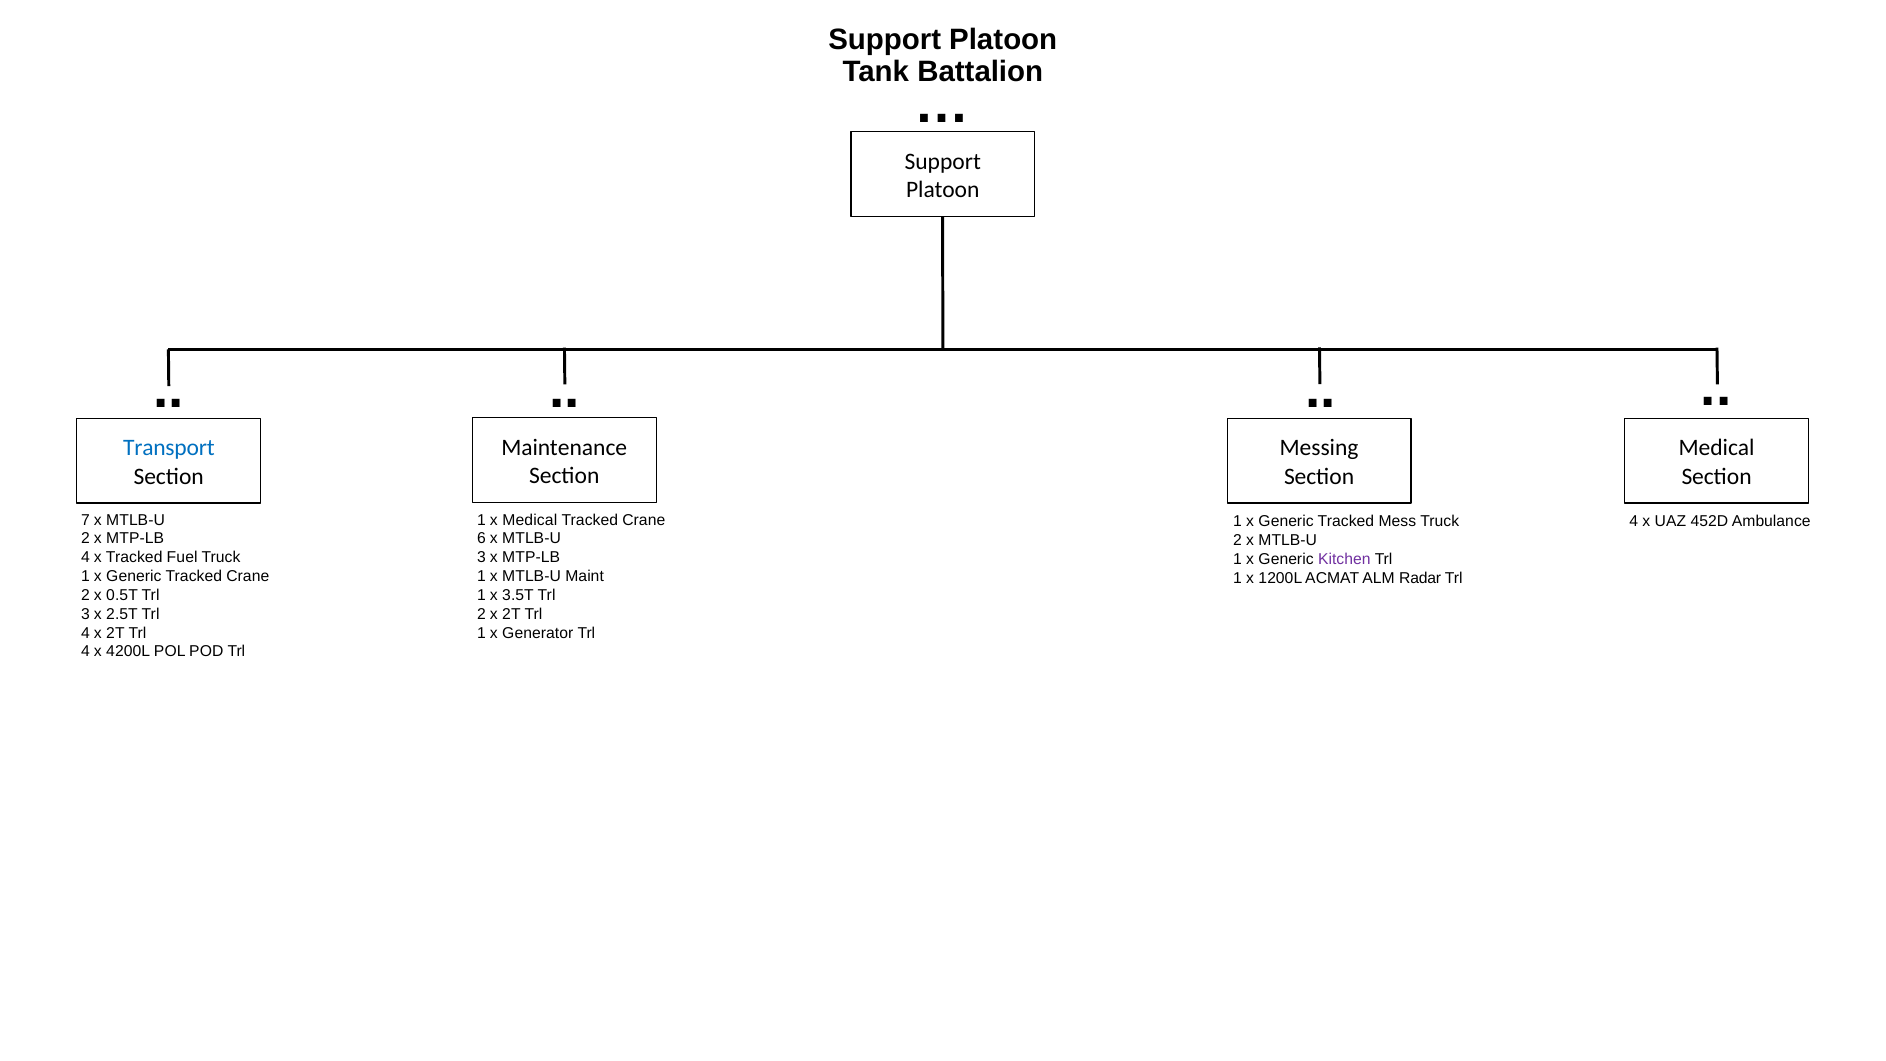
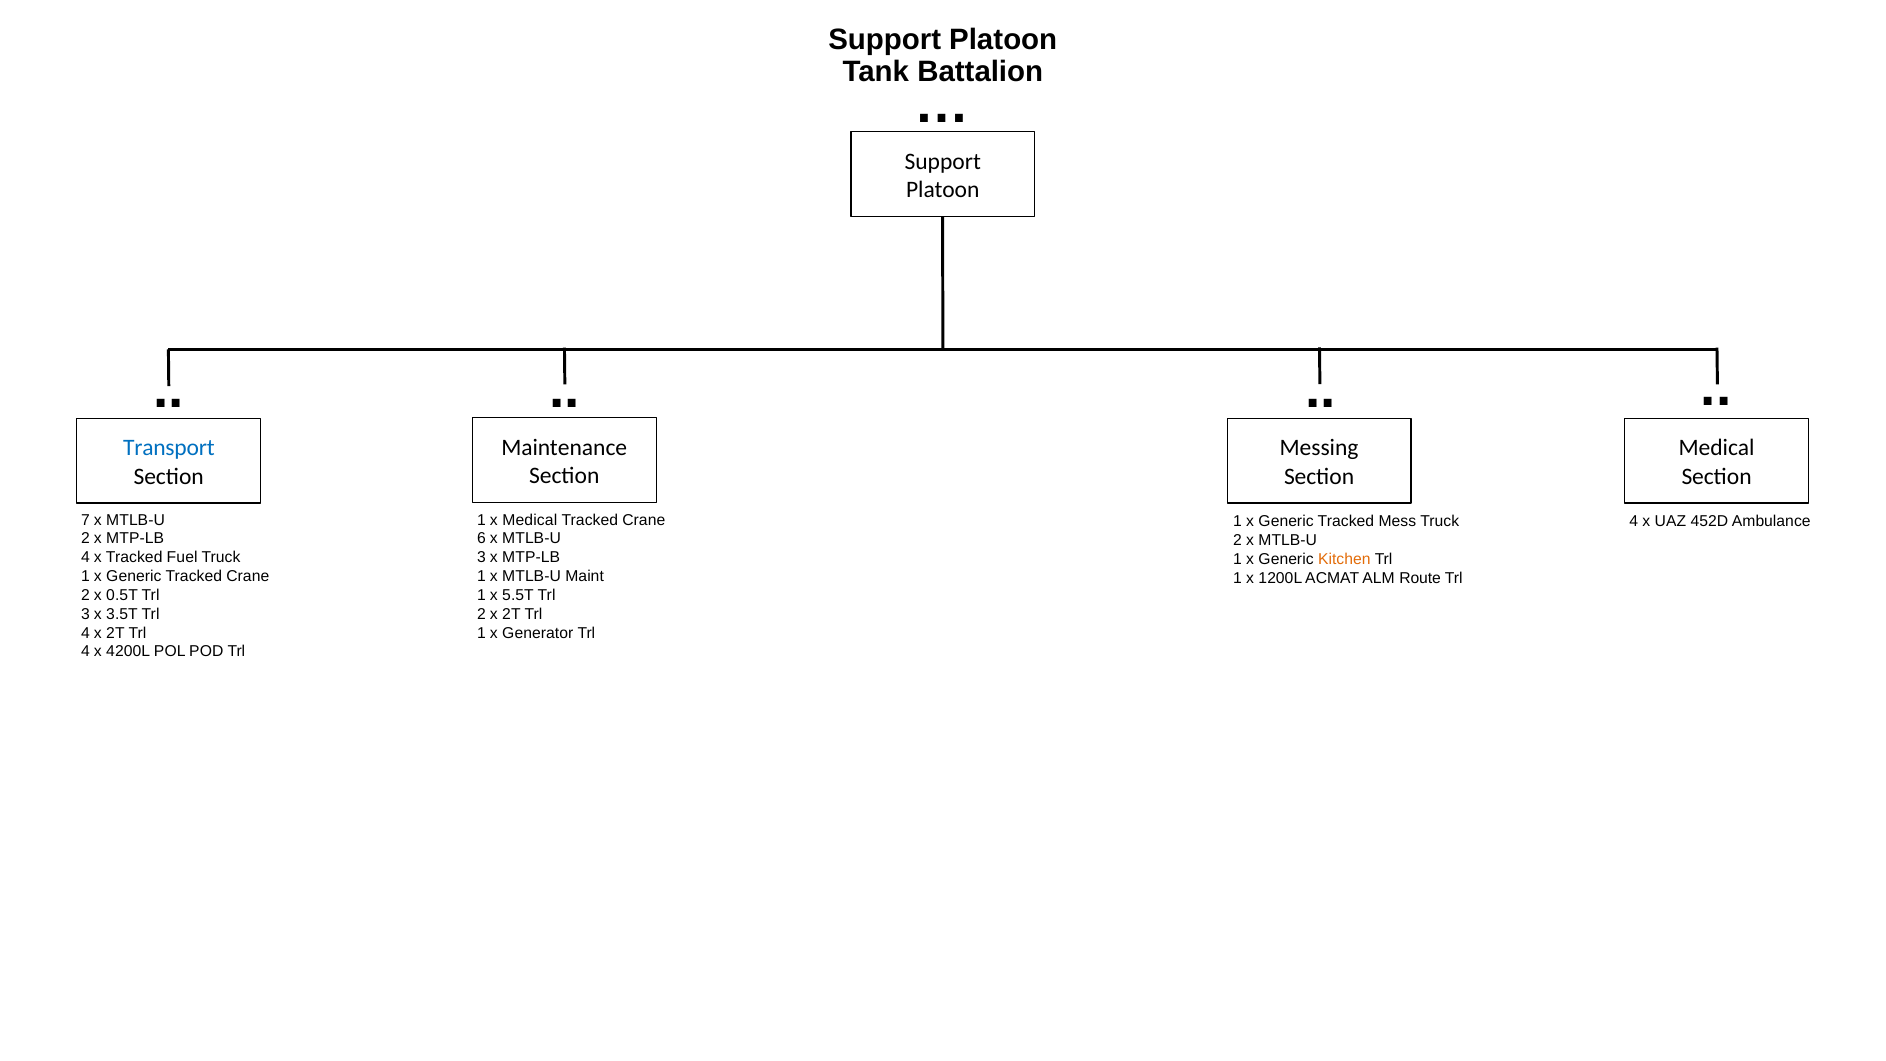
Kitchen colour: purple -> orange
Radar: Radar -> Route
3.5T: 3.5T -> 5.5T
2.5T: 2.5T -> 3.5T
